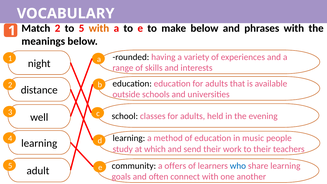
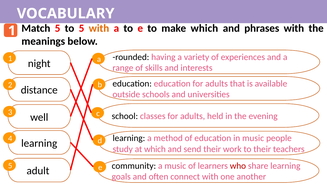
Match 2: 2 -> 5
make below: below -> which
a offers: offers -> music
who colour: blue -> red
